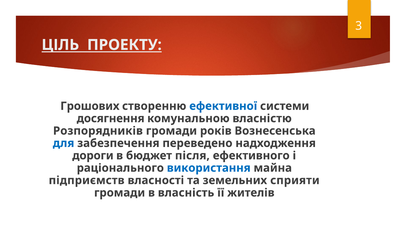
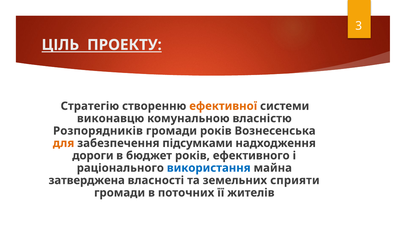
Грошових: Грошових -> Стратегію
ефективної colour: blue -> orange
досягнення: досягнення -> виконавцю
для colour: blue -> orange
переведено: переведено -> підсумками
бюджет після: після -> років
підприємств: підприємств -> затверджена
власність: власність -> поточних
